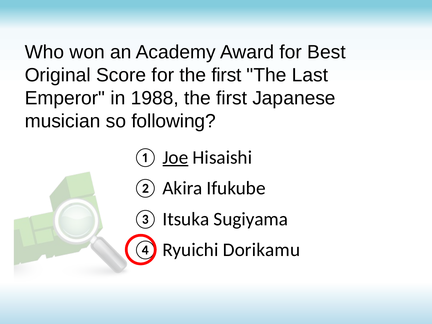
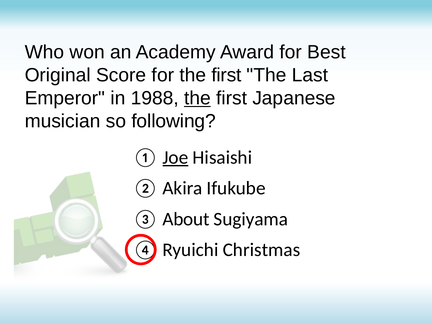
the at (197, 98) underline: none -> present
Itsuka: Itsuka -> About
Dorikamu: Dorikamu -> Christmas
